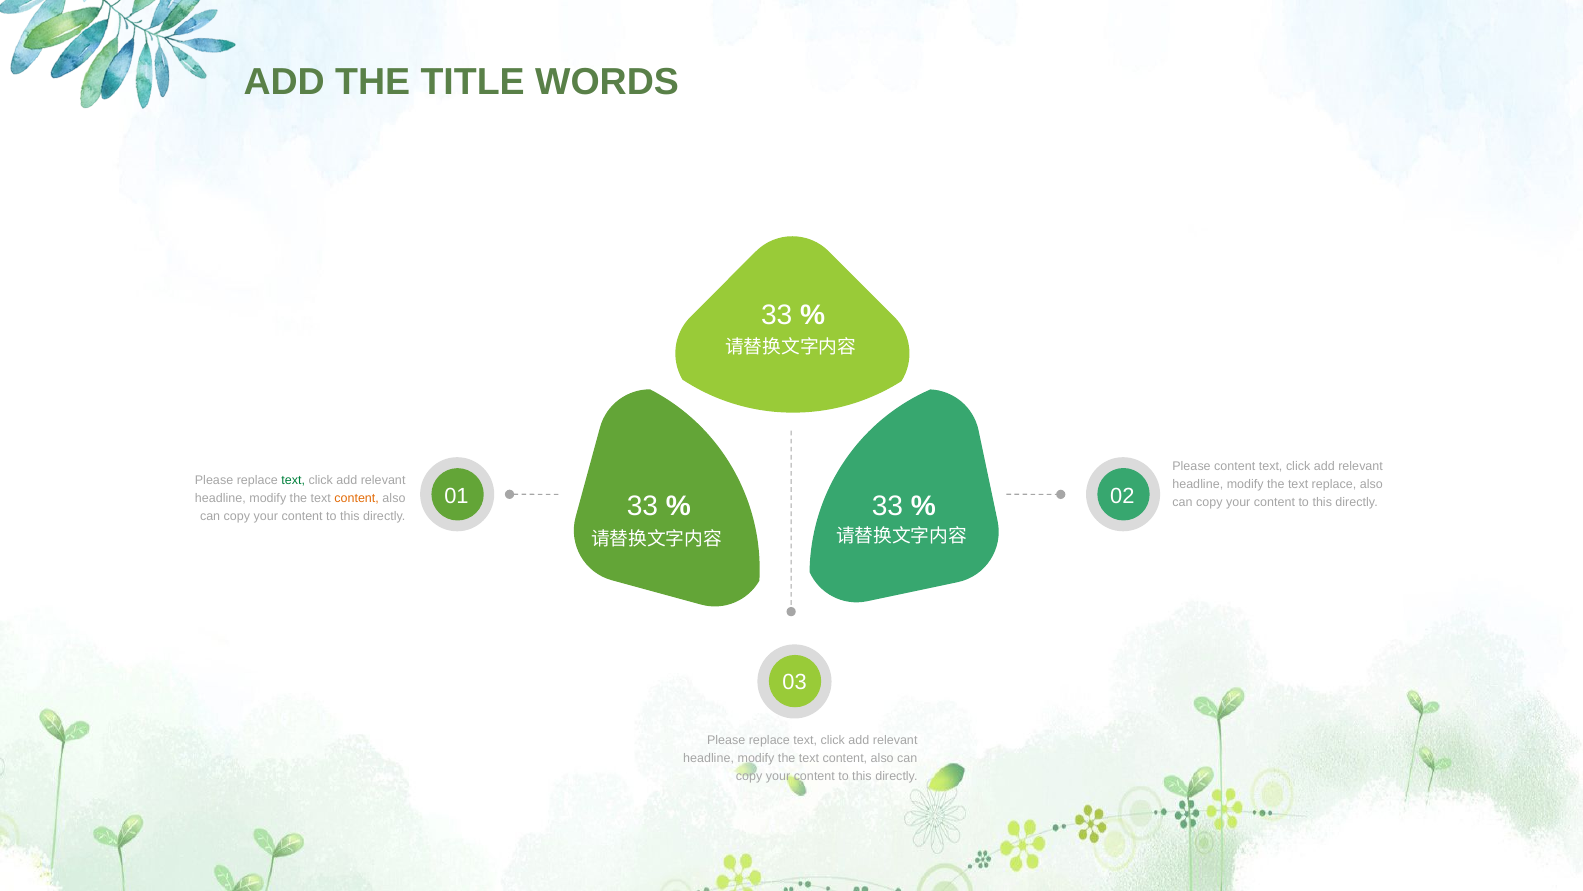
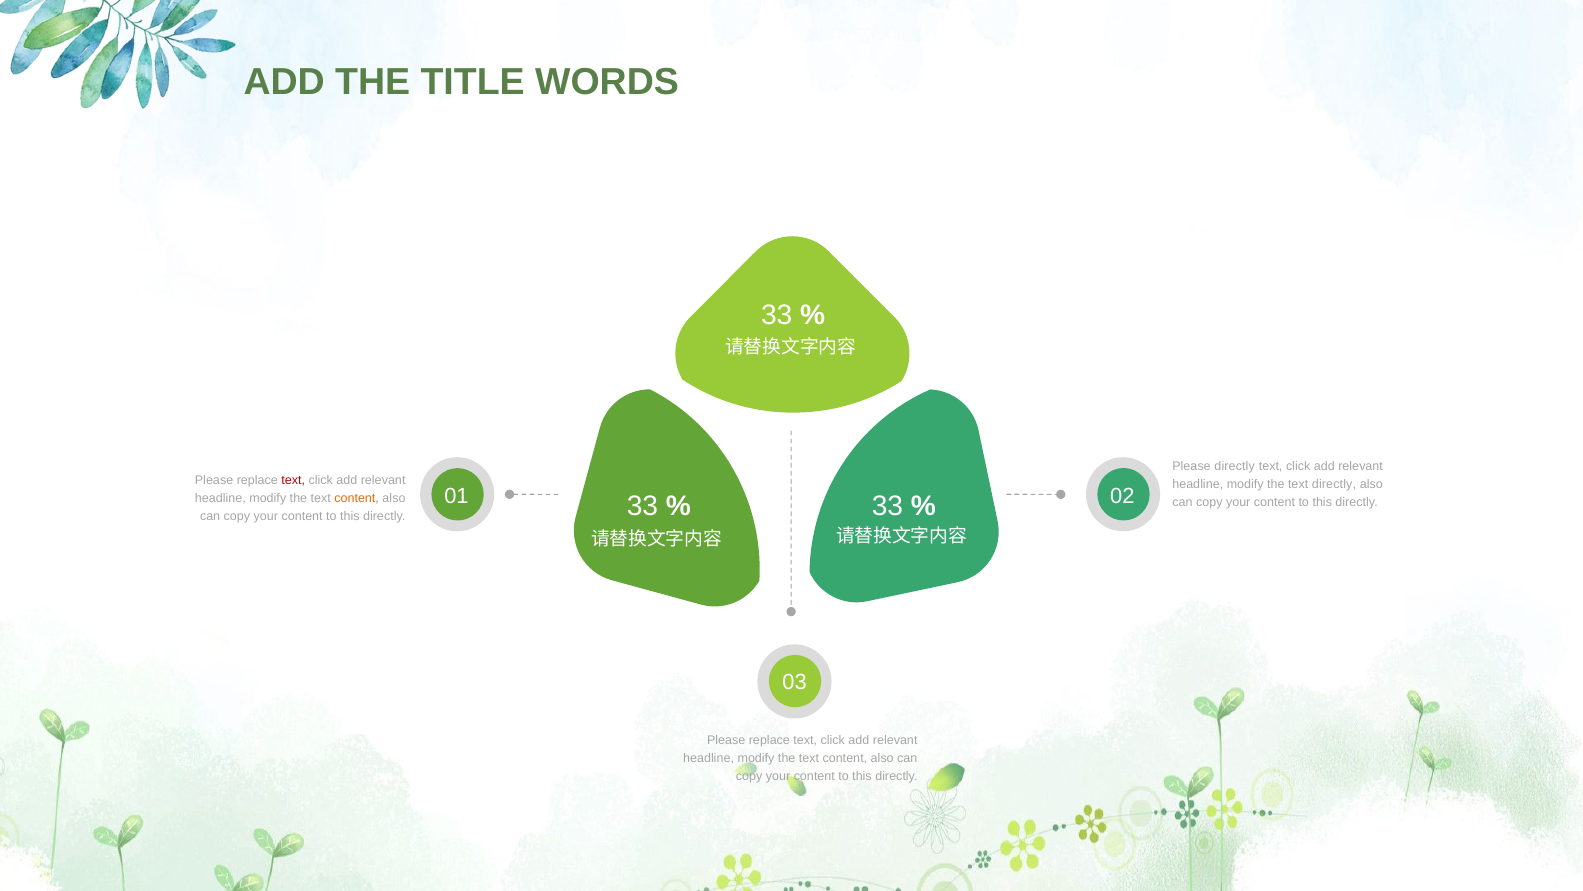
Please content: content -> directly
text at (293, 480) colour: green -> red
text replace: replace -> directly
